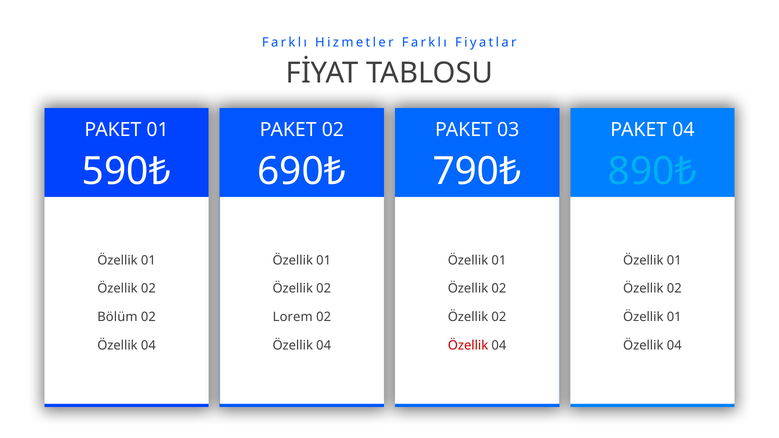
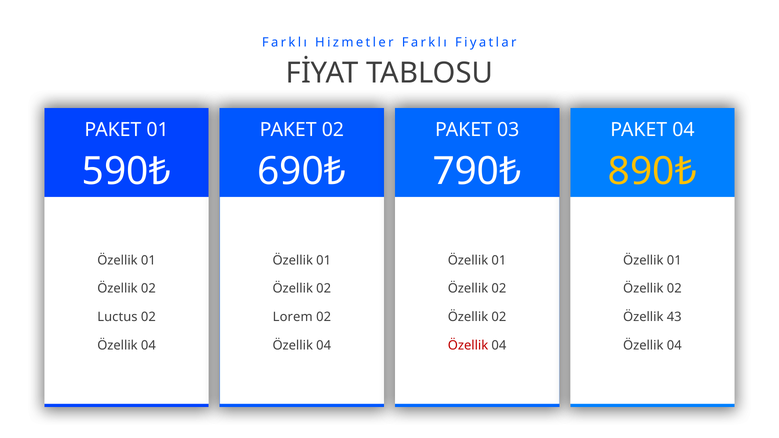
890₺ colour: light blue -> yellow
Bölüm: Bölüm -> Luctus
01 at (674, 317): 01 -> 43
